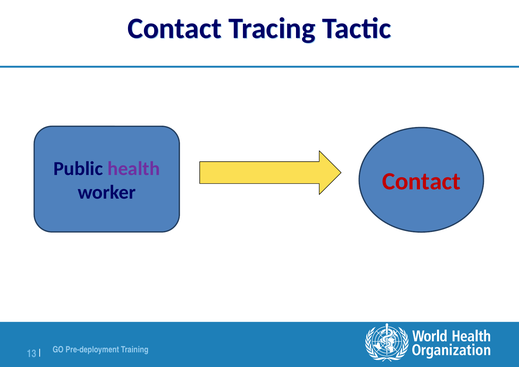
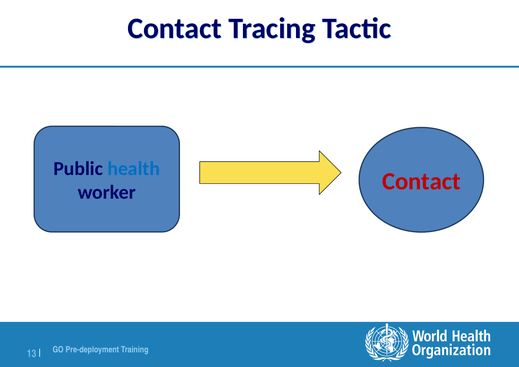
health colour: purple -> blue
